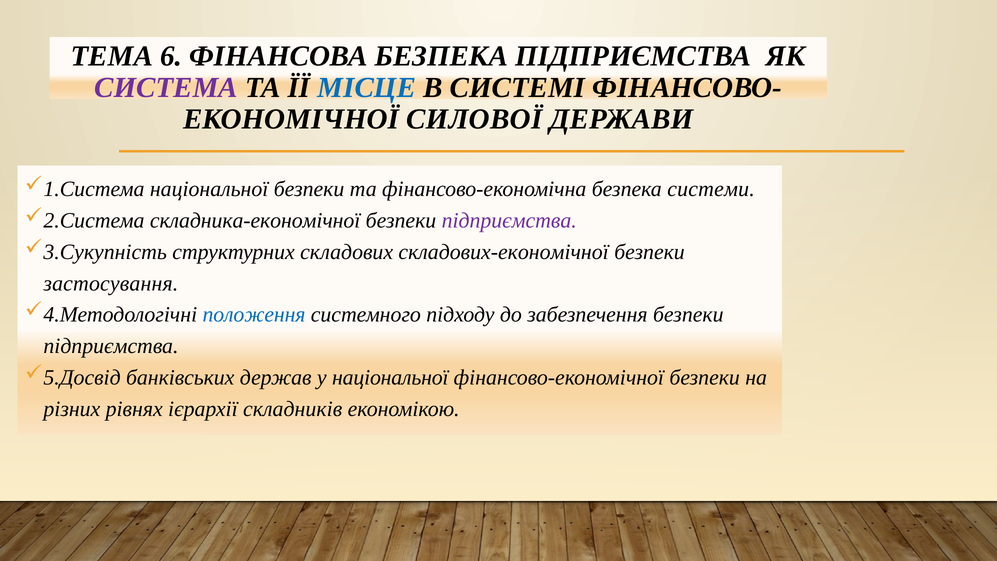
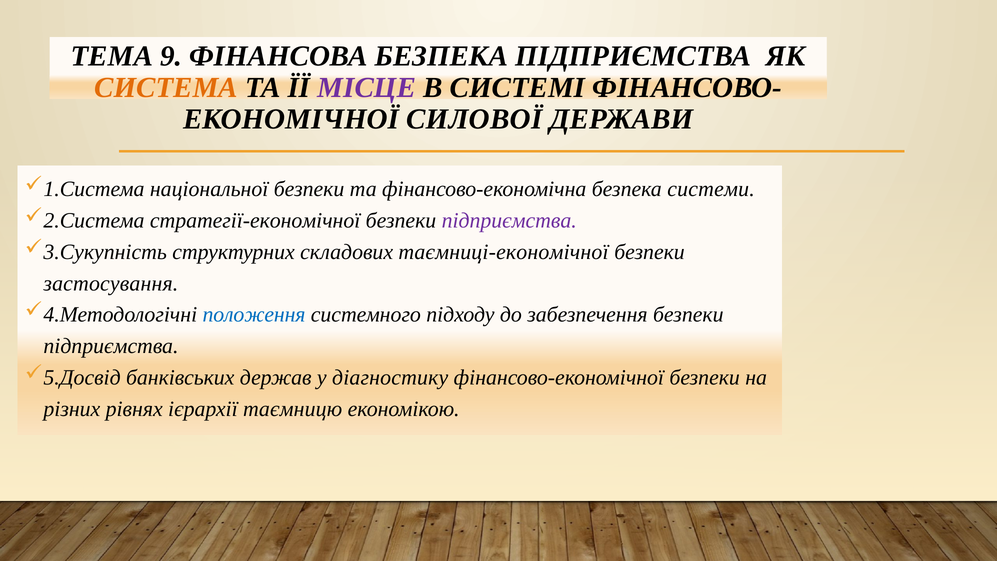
6: 6 -> 9
СИСТЕМА colour: purple -> orange
МІСЦЕ colour: blue -> purple
складника-економічної: складника-економічної -> стратегії-економічної
складових-економічної: складових-економічної -> таємниці-економічної
у національної: національної -> діагностику
складників: складників -> таємницю
